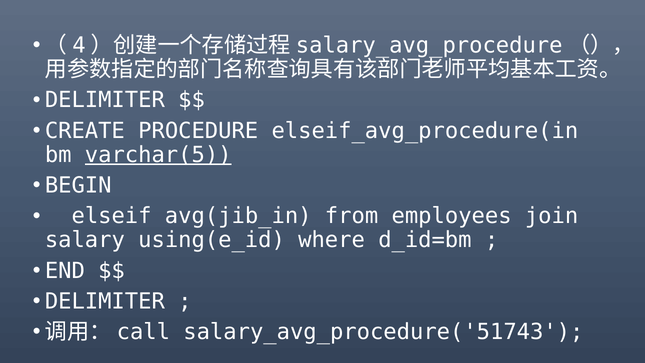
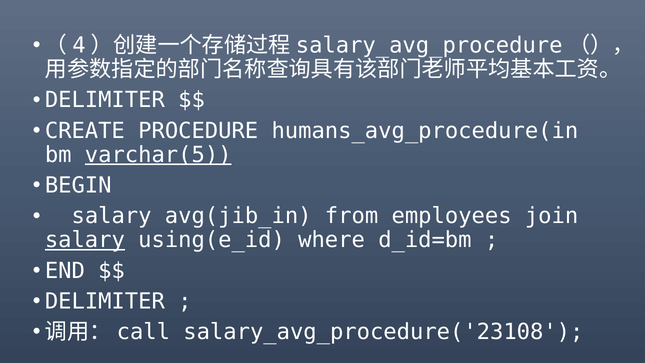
elseif_avg_procedure(in: elseif_avg_procedure(in -> humans_avg_procedure(in
elseif at (112, 216): elseif -> salary
salary at (85, 240) underline: none -> present
salary_avg_procedure('51743: salary_avg_procedure('51743 -> salary_avg_procedure('23108
